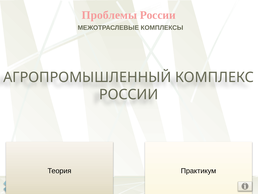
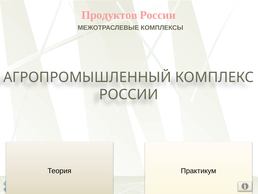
Проблемы: Проблемы -> Продуктов
